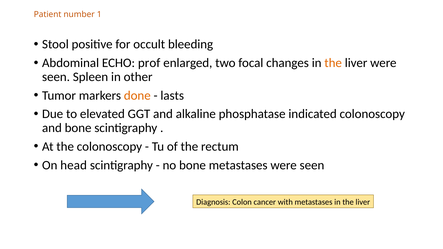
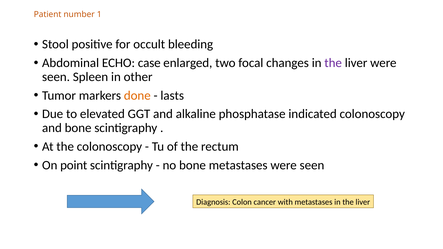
prof: prof -> case
the at (333, 63) colour: orange -> purple
head: head -> point
